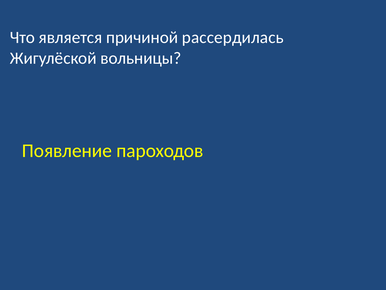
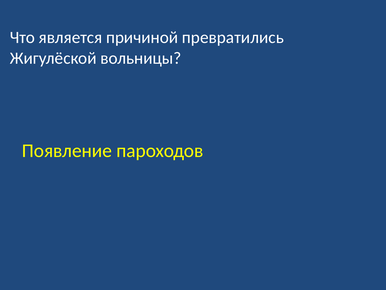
рассердилась: рассердилась -> превратились
